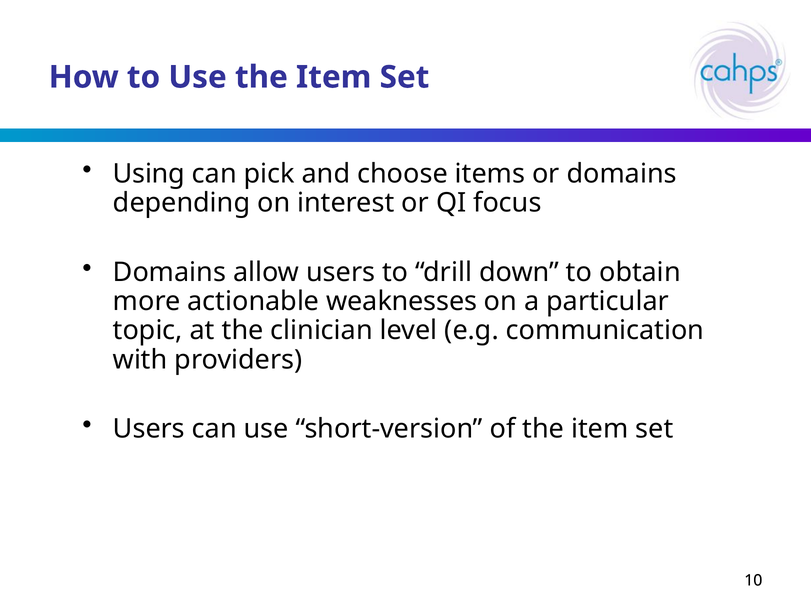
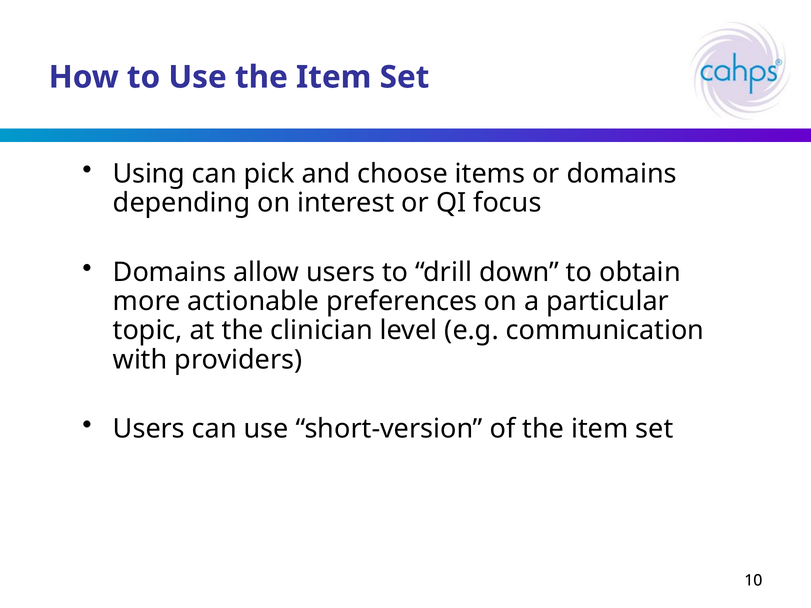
weaknesses: weaknesses -> preferences
